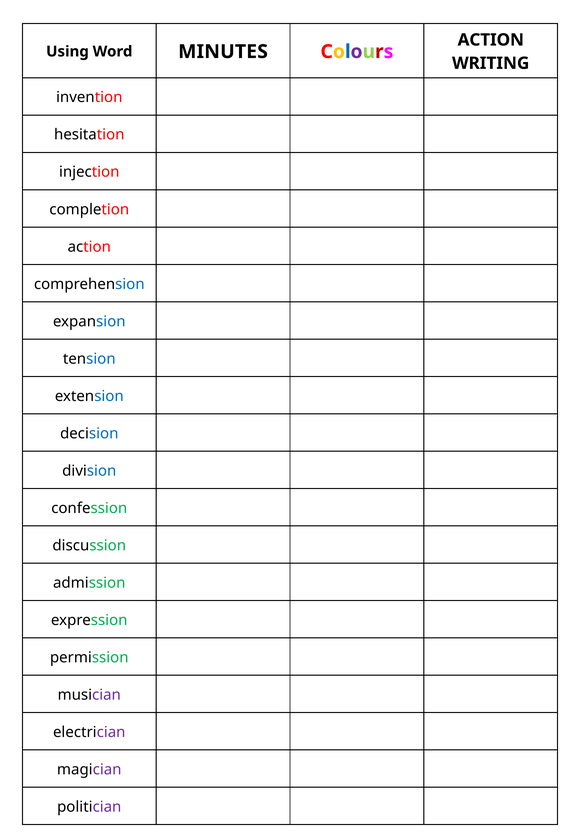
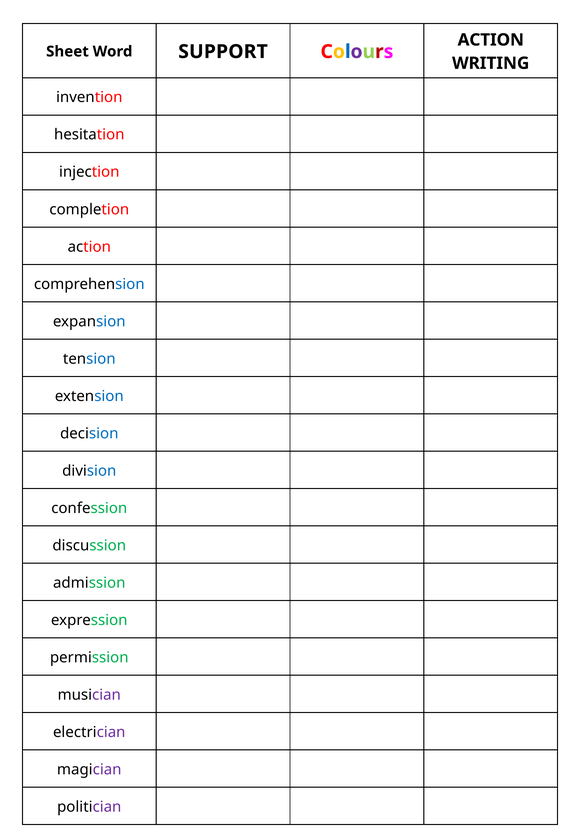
Using: Using -> Sheet
MINUTES: MINUTES -> SUPPORT
